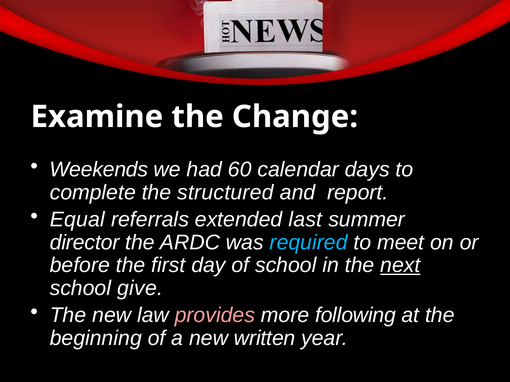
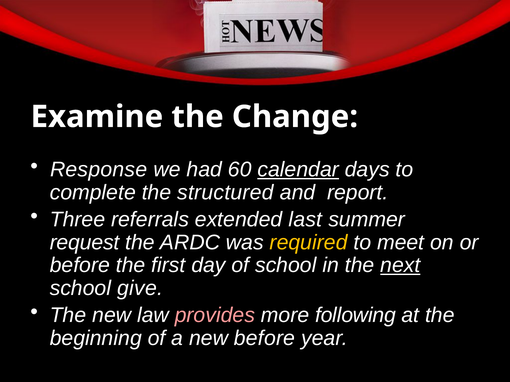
Weekends: Weekends -> Response
calendar underline: none -> present
Equal: Equal -> Three
director: director -> request
required colour: light blue -> yellow
new written: written -> before
